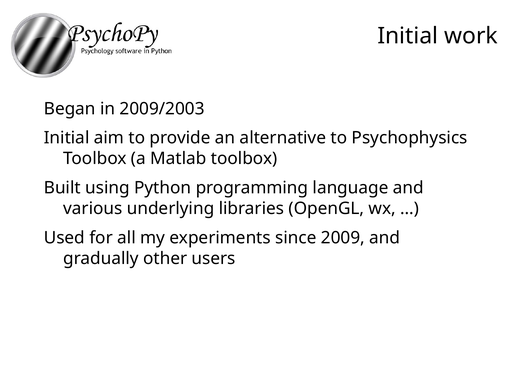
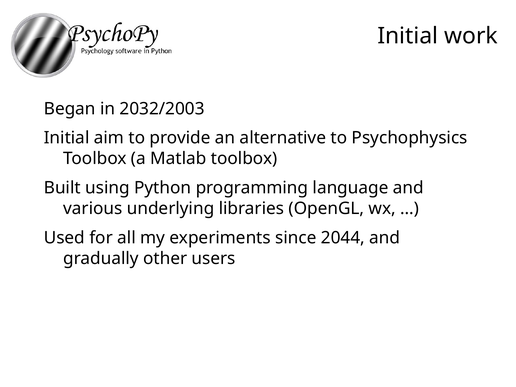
2009/2003: 2009/2003 -> 2032/2003
2009: 2009 -> 2044
